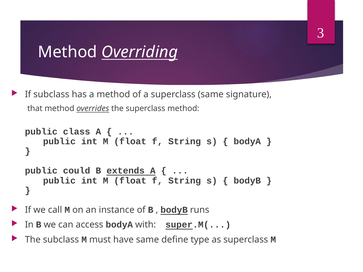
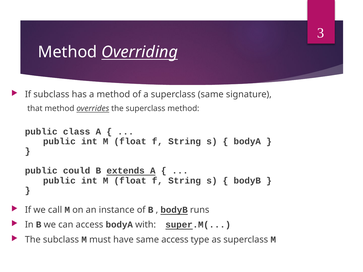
same define: define -> access
